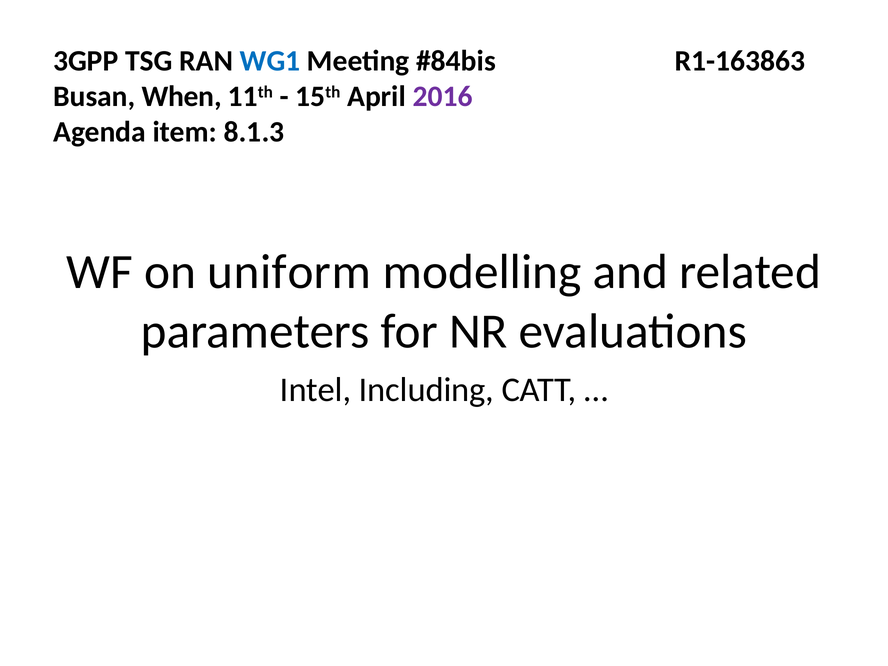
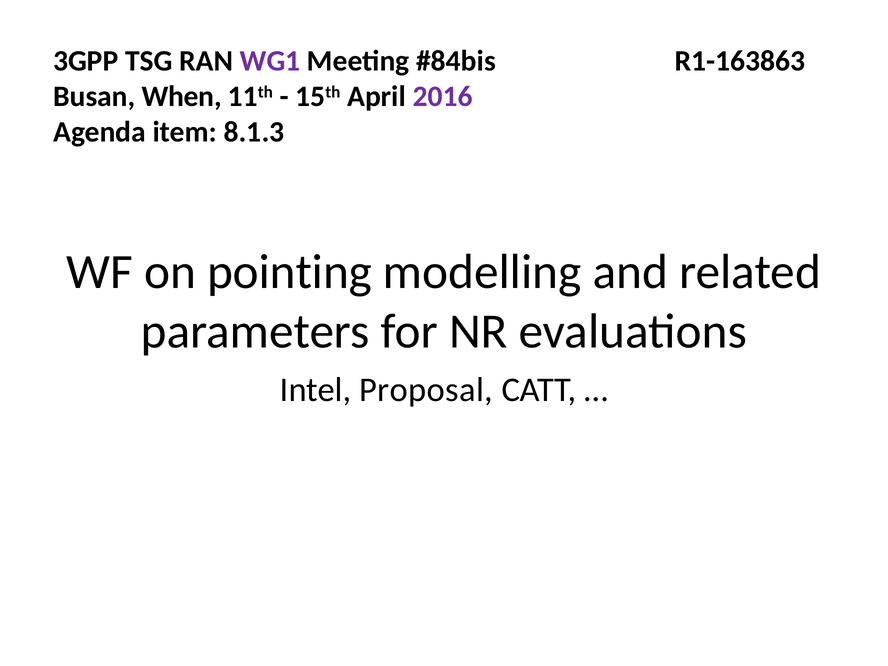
WG1 colour: blue -> purple
uniform: uniform -> pointing
Including: Including -> Proposal
